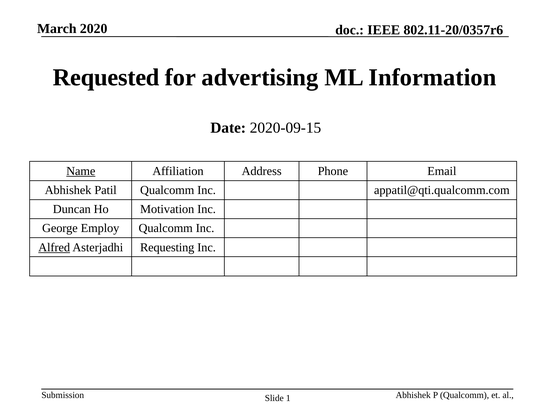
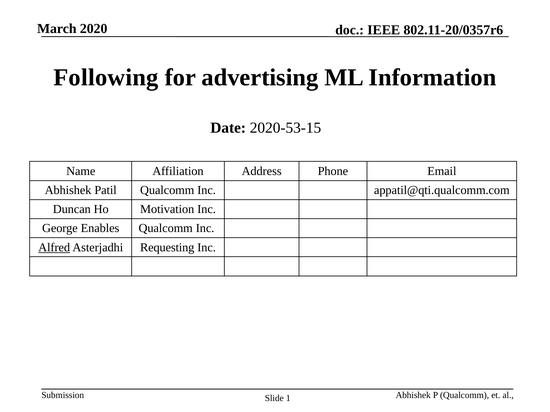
Requested: Requested -> Following
2020-09-15: 2020-09-15 -> 2020-53-15
Name underline: present -> none
Employ: Employ -> Enables
